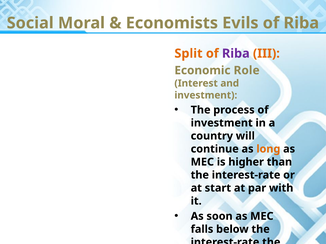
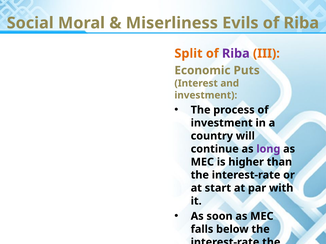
Economists: Economists -> Miserliness
Role: Role -> Puts
long colour: orange -> purple
